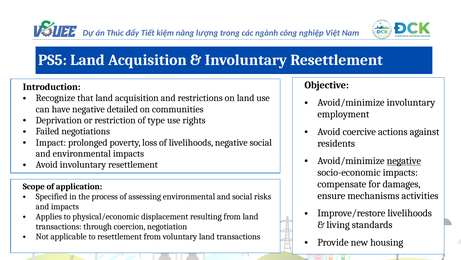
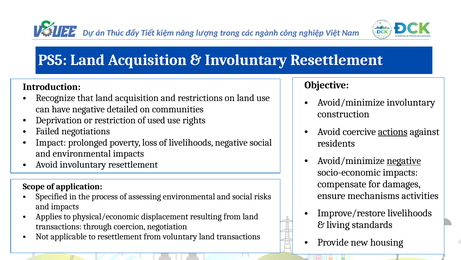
employment: employment -> construction
type: type -> used
actions underline: none -> present
